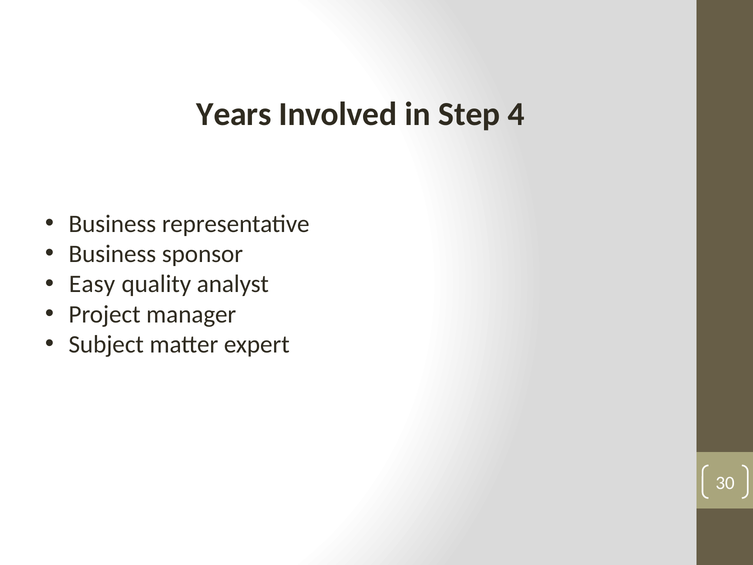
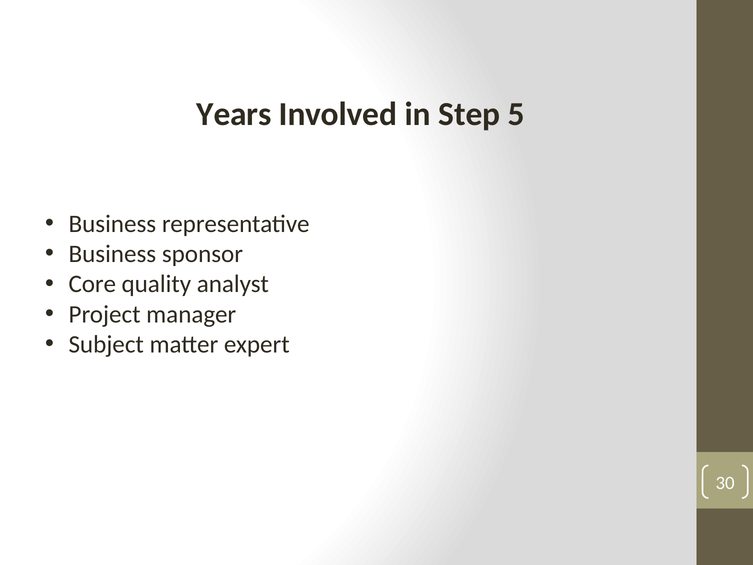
4: 4 -> 5
Easy: Easy -> Core
